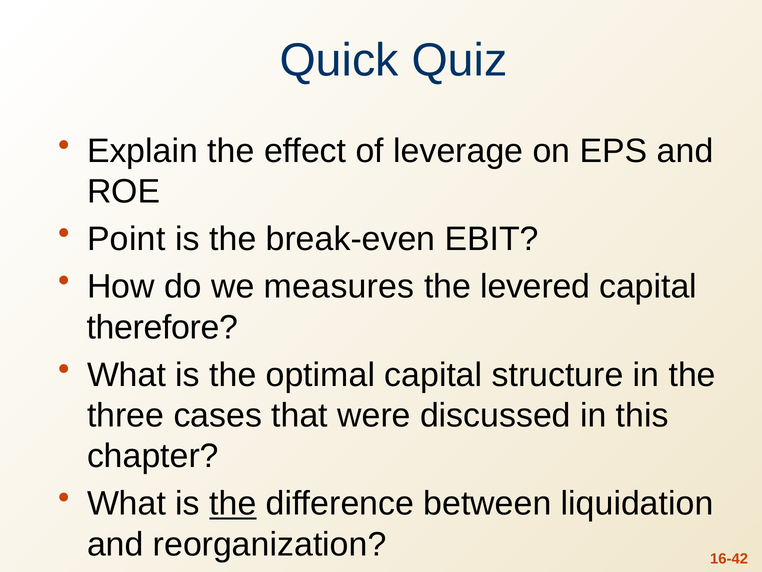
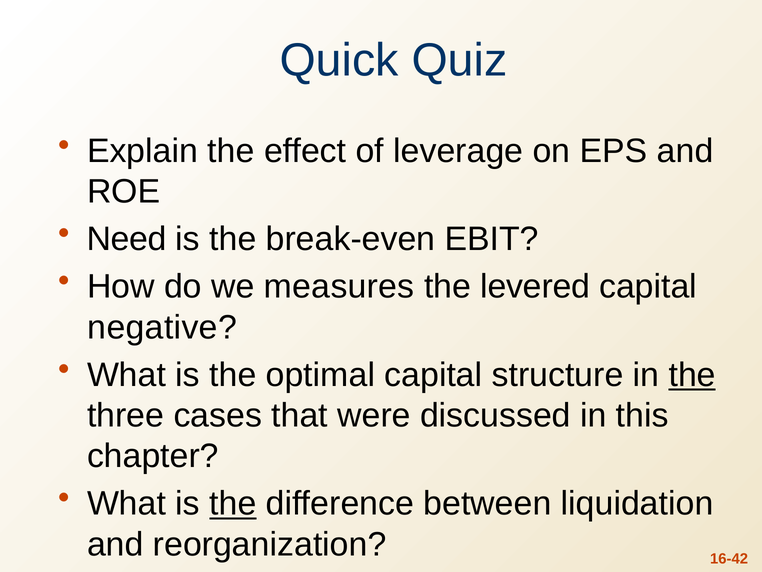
Point: Point -> Need
therefore: therefore -> negative
the at (692, 375) underline: none -> present
